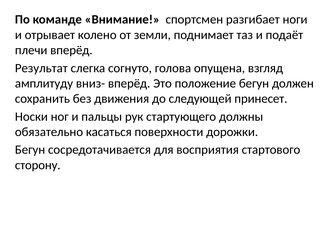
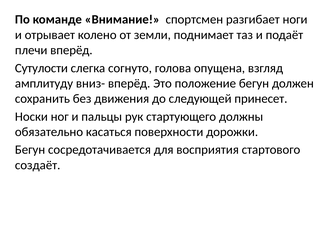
Результат: Результат -> Сутулости
сторону: сторону -> создаёт
